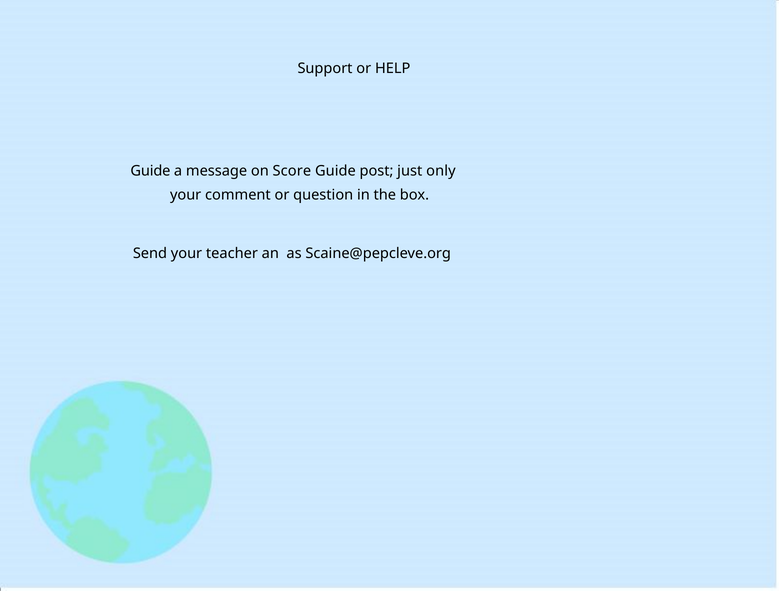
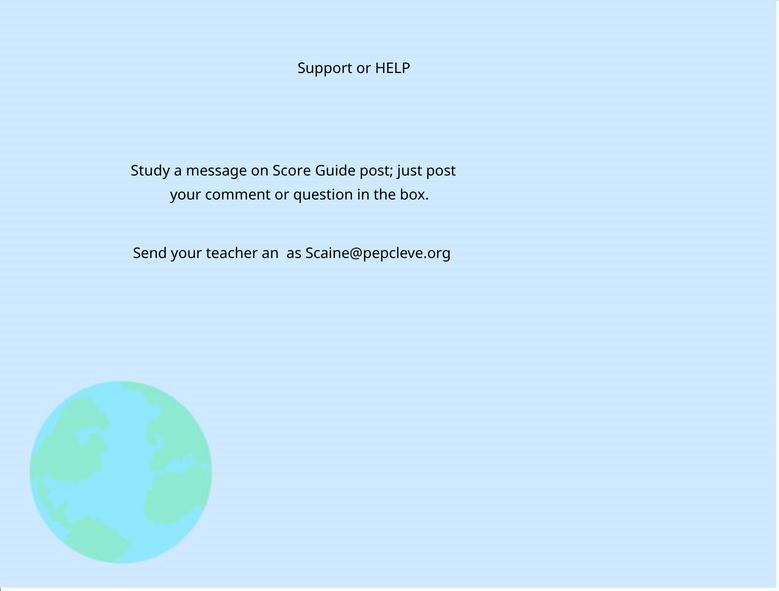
Guide at (150, 171): Guide -> Study
just only: only -> post
